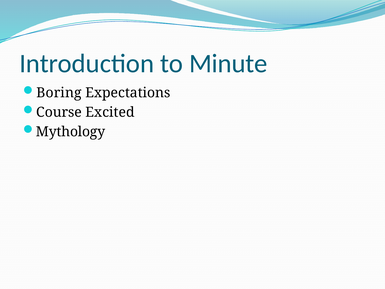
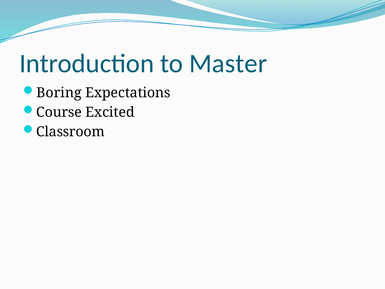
Minute: Minute -> Master
Mythology: Mythology -> Classroom
